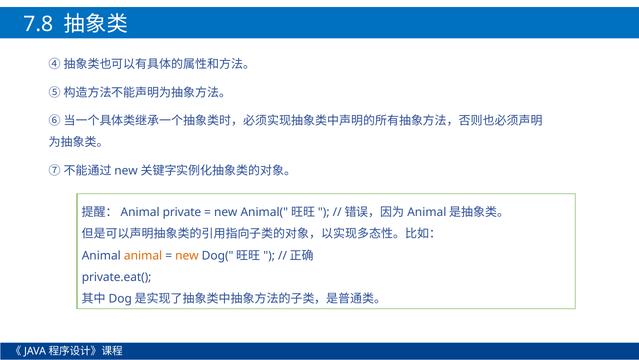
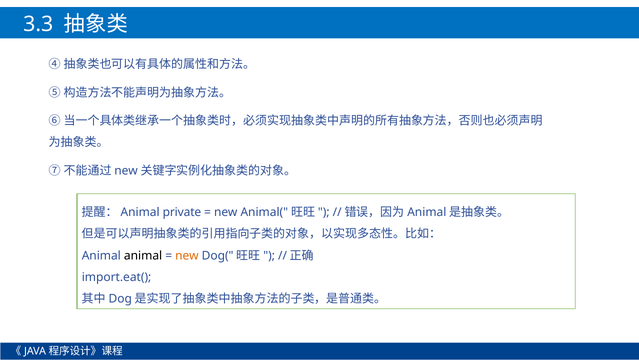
7.8: 7.8 -> 3.3
animal at (143, 255) colour: orange -> black
private.eat(: private.eat( -> import.eat(
